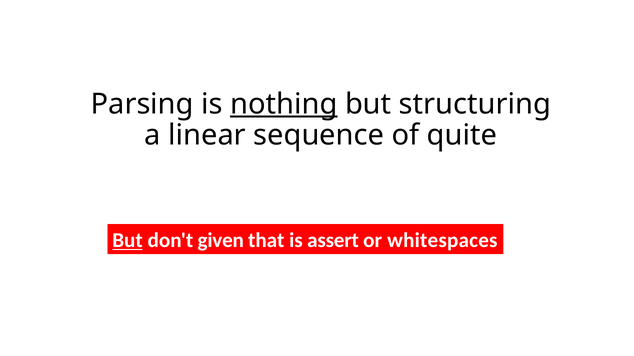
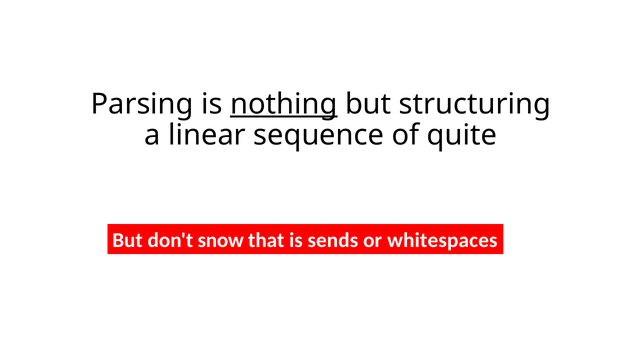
But at (128, 241) underline: present -> none
given: given -> snow
assert: assert -> sends
